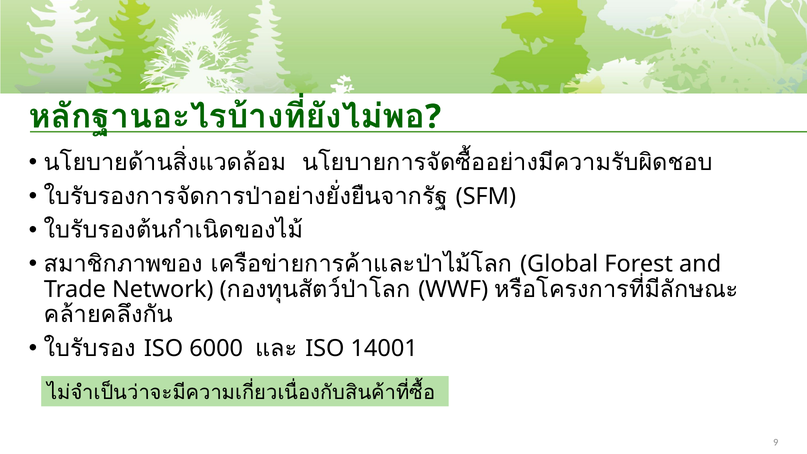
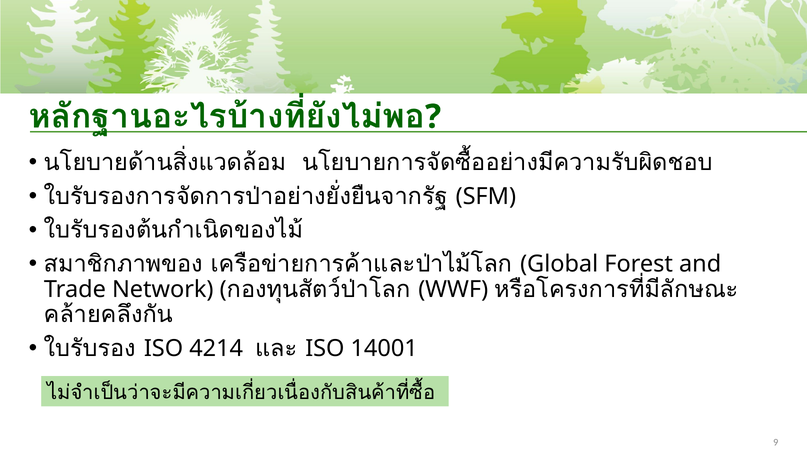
6000: 6000 -> 4214
